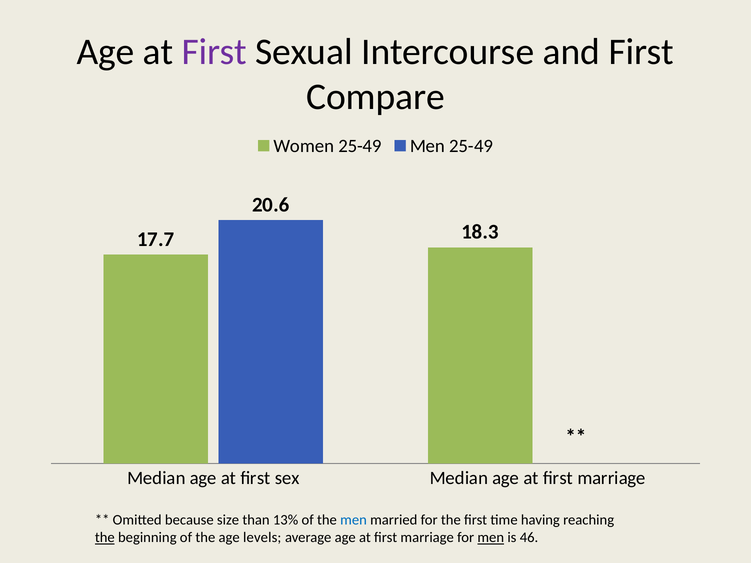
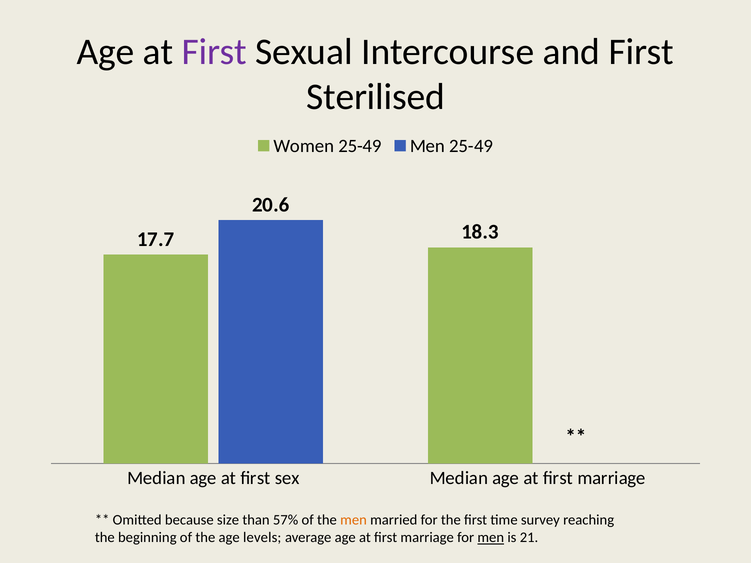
Compare: Compare -> Sterilised
13%: 13% -> 57%
men at (354, 520) colour: blue -> orange
having: having -> survey
the at (105, 538) underline: present -> none
46: 46 -> 21
